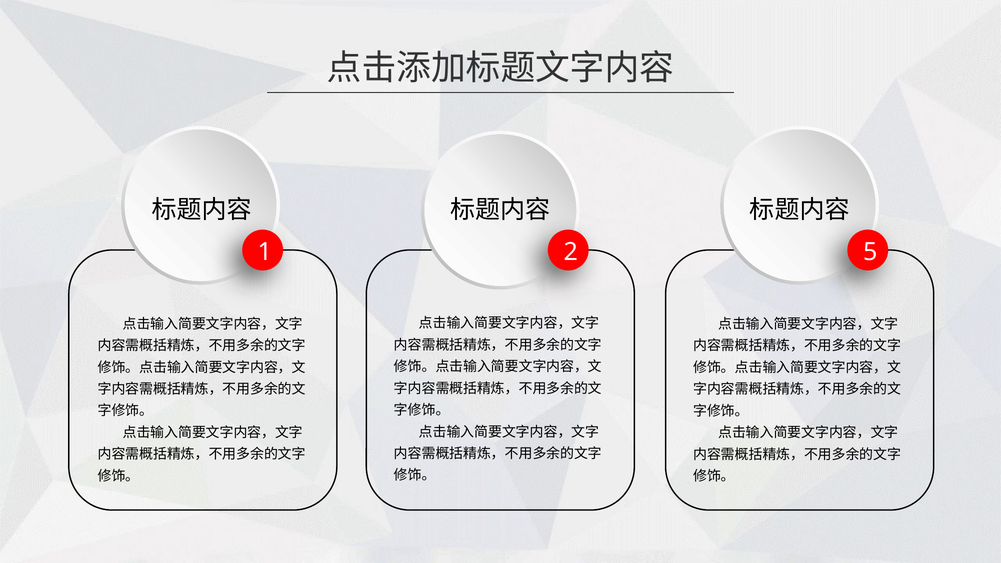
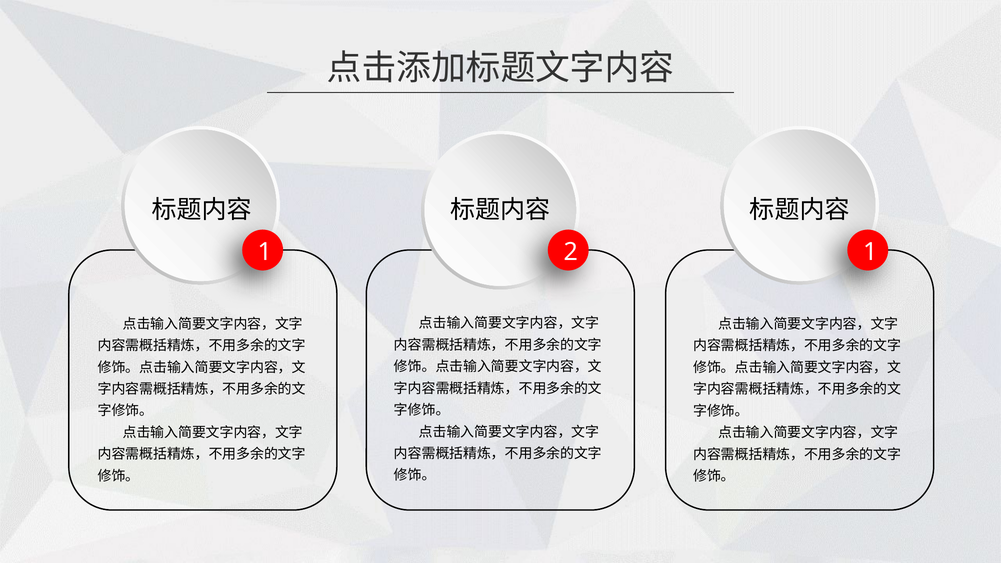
2 5: 5 -> 1
